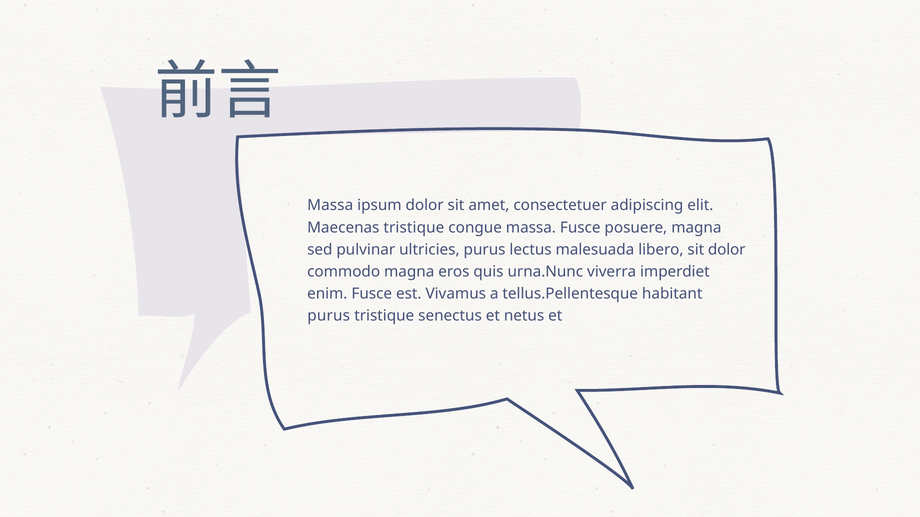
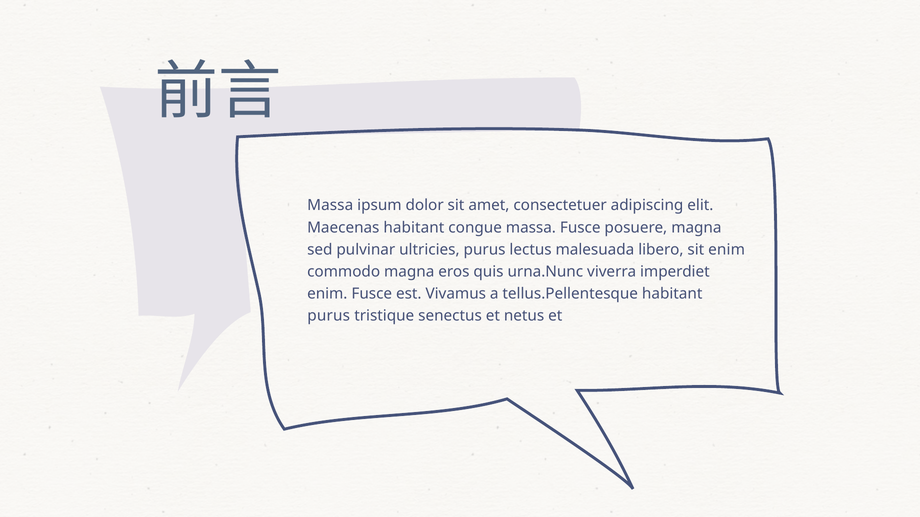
Maecenas tristique: tristique -> habitant
sit dolor: dolor -> enim
